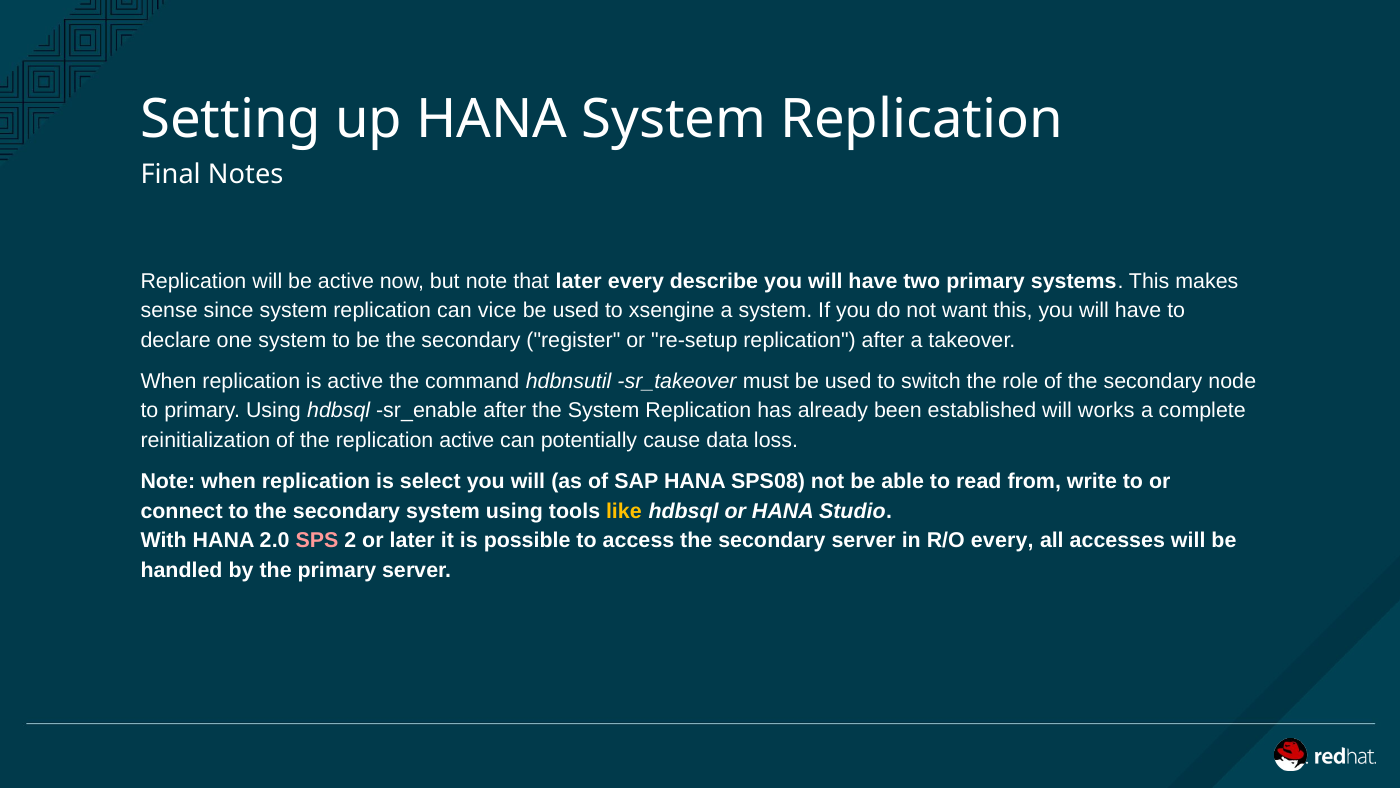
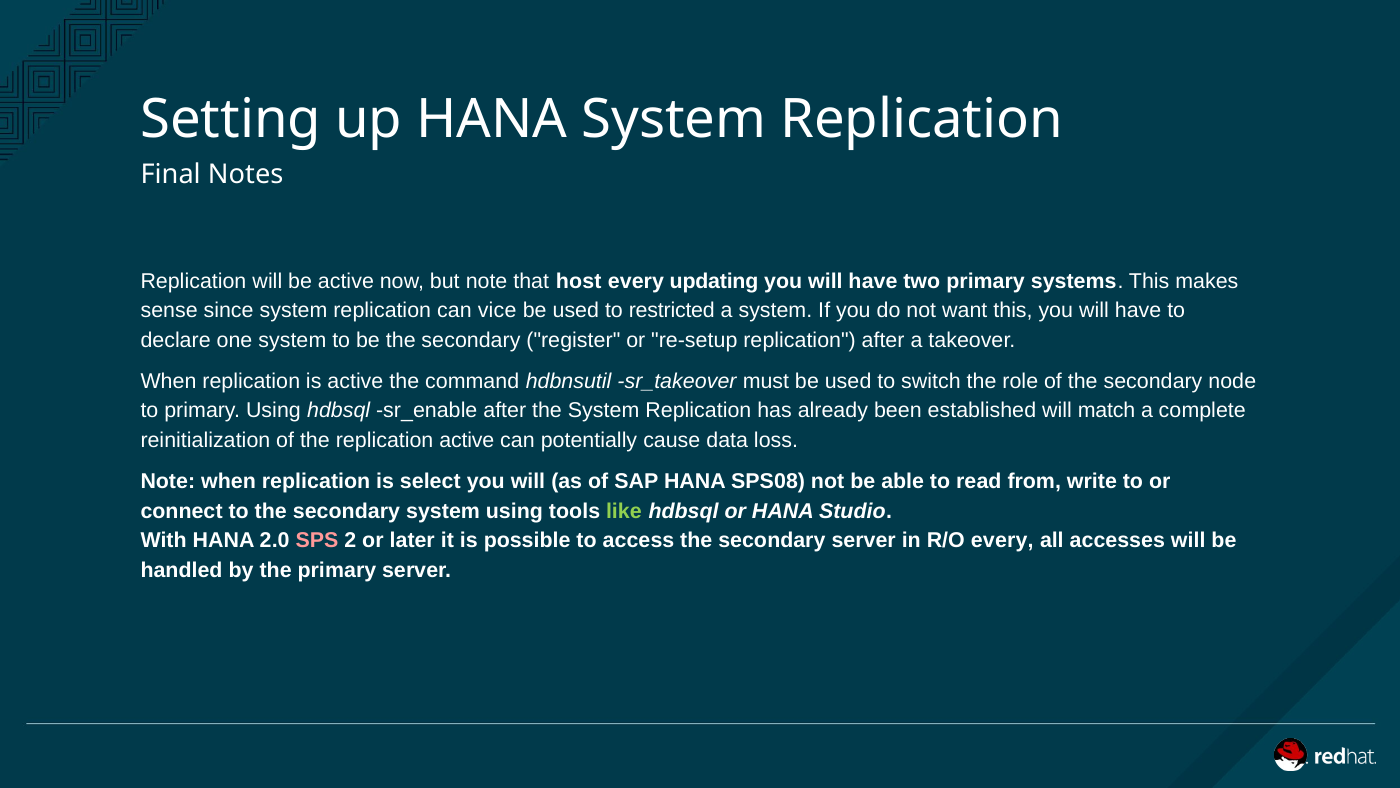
that later: later -> host
describe: describe -> updating
xsengine: xsengine -> restricted
works: works -> match
like colour: yellow -> light green
